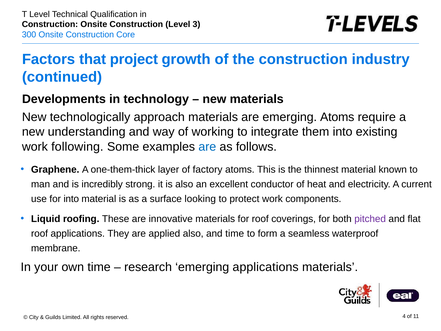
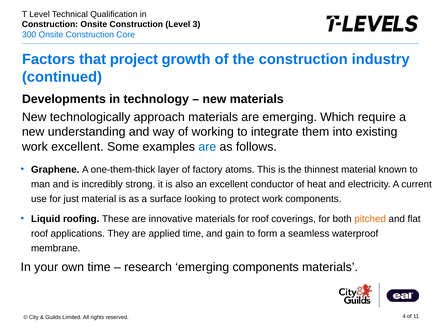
emerging Atoms: Atoms -> Which
work following: following -> excellent
for into: into -> just
pitched colour: purple -> orange
applied also: also -> time
and time: time -> gain
emerging applications: applications -> components
